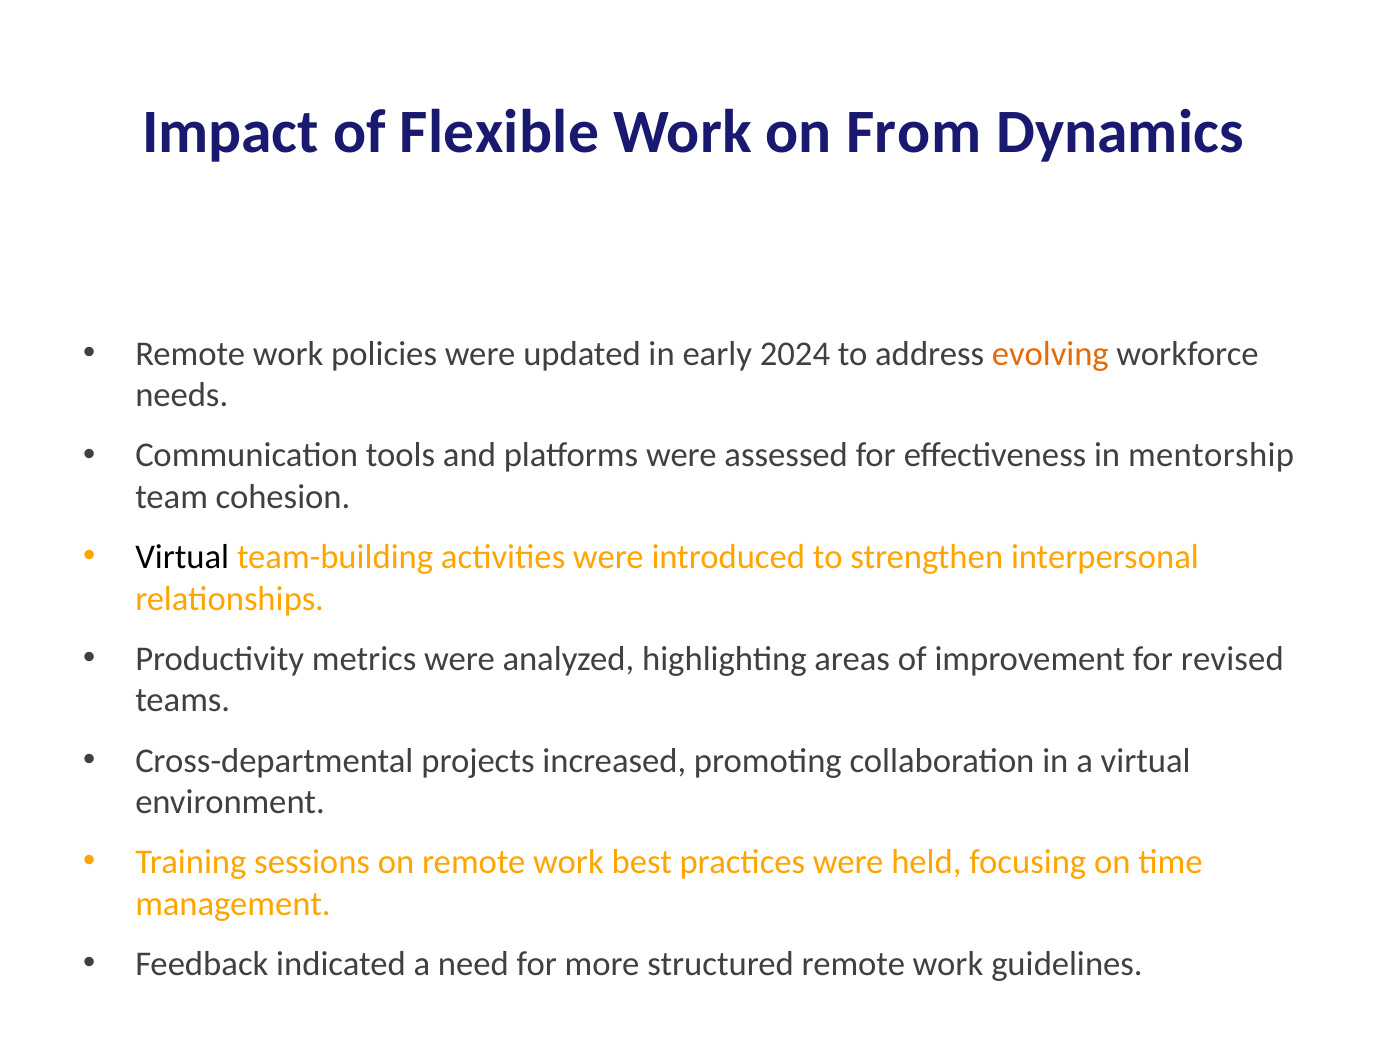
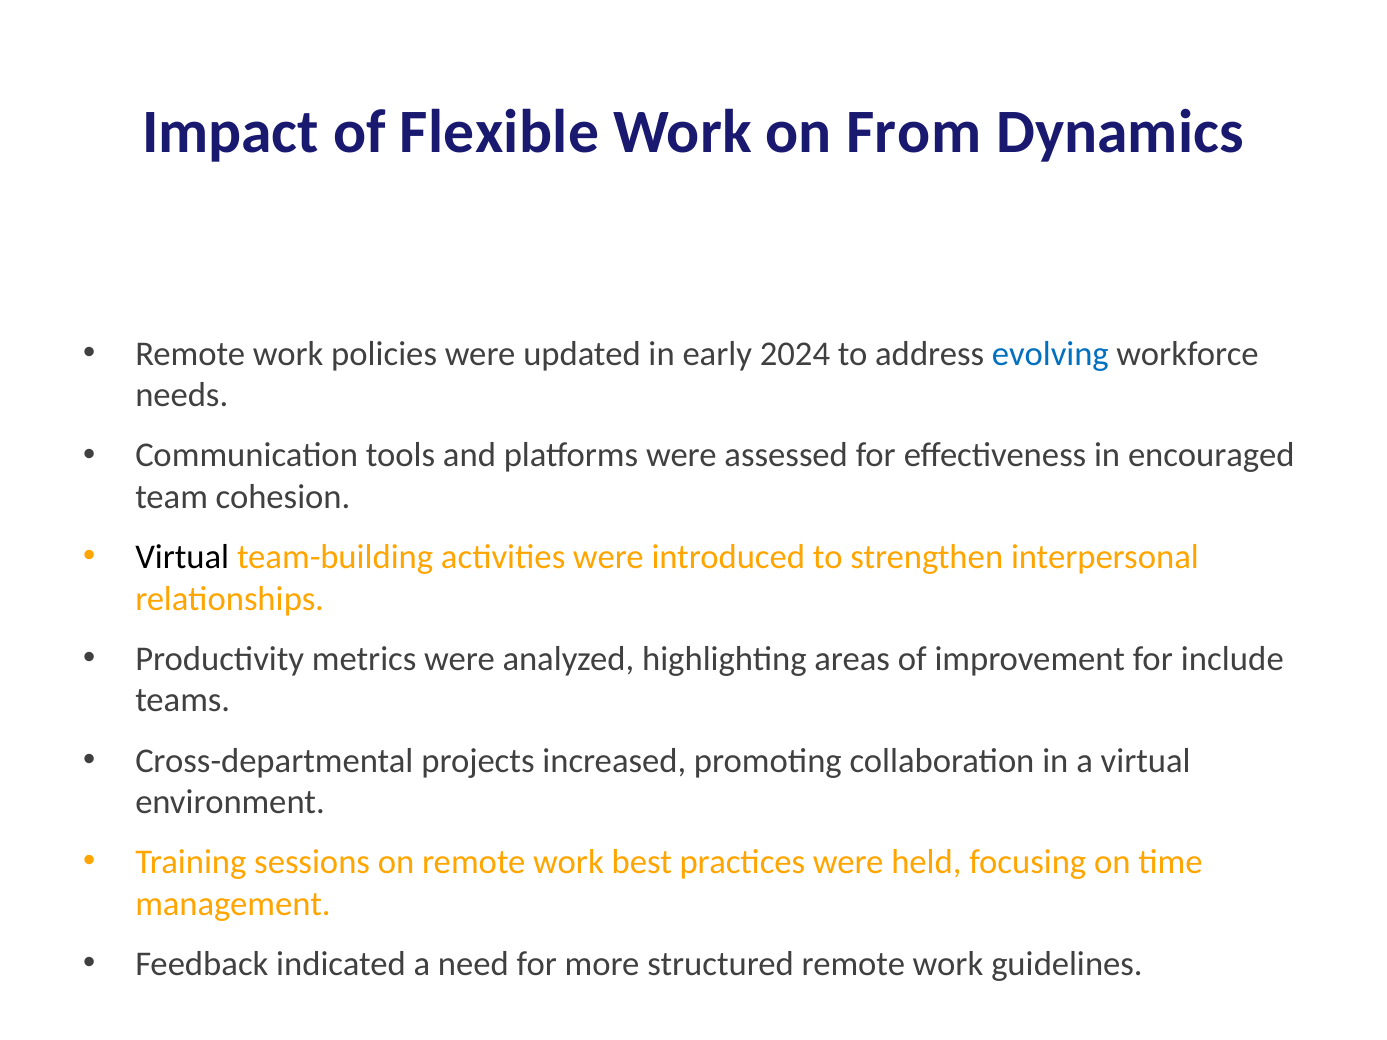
evolving colour: orange -> blue
mentorship: mentorship -> encouraged
revised: revised -> include
